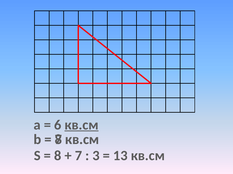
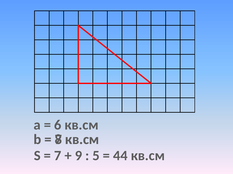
кв.см at (82, 125) underline: present -> none
8 at (58, 156): 8 -> 7
7 at (78, 156): 7 -> 9
3: 3 -> 5
13: 13 -> 44
